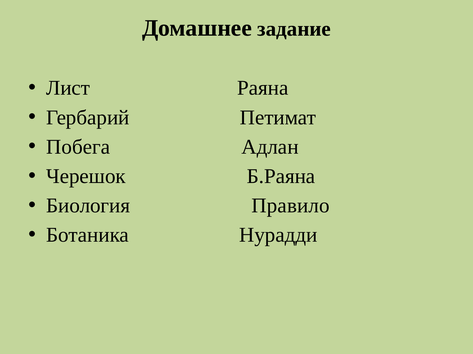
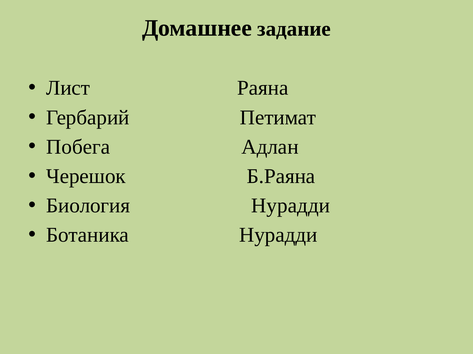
Биология Правило: Правило -> Нурадди
